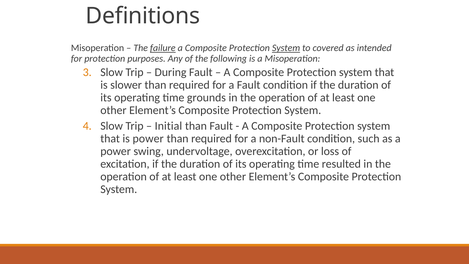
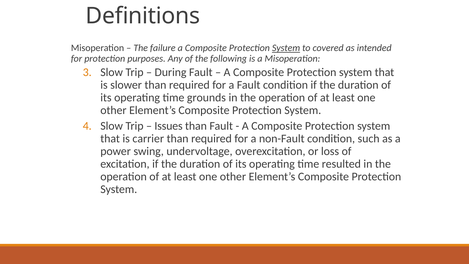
failure underline: present -> none
Initial: Initial -> Issues
is power: power -> carrier
